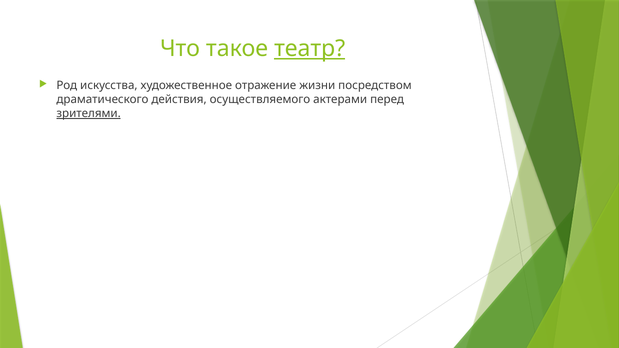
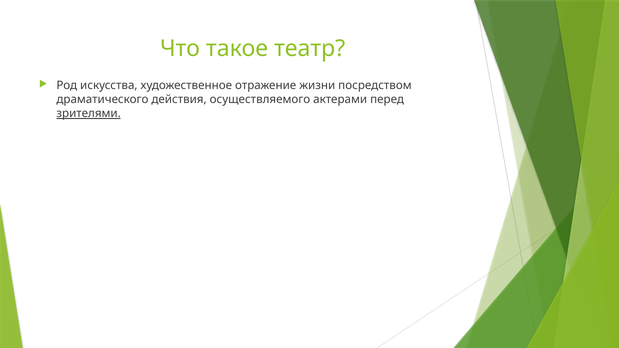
театр underline: present -> none
